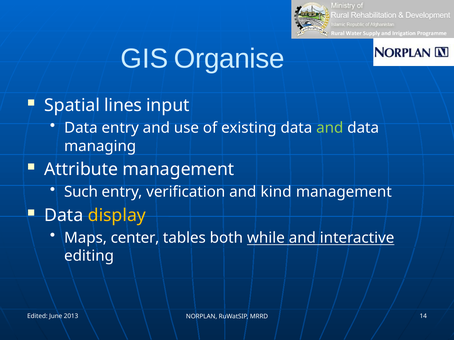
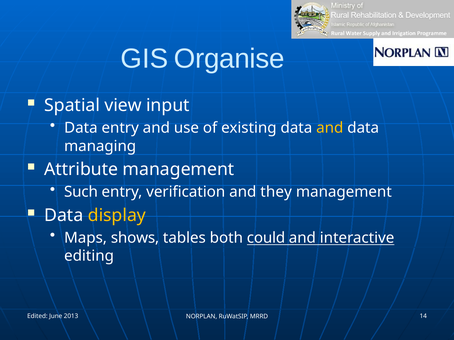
lines: lines -> view
and at (330, 128) colour: light green -> yellow
kind: kind -> they
center: center -> shows
while: while -> could
